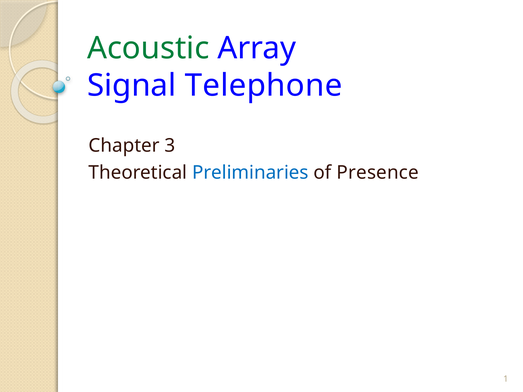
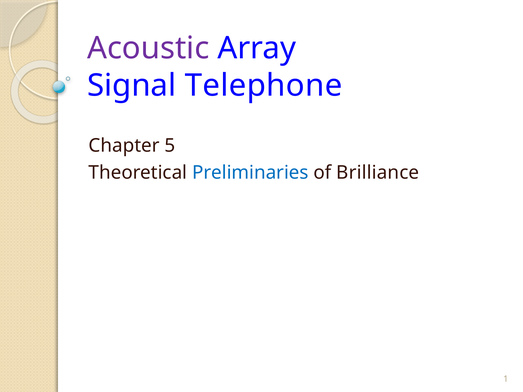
Acoustic colour: green -> purple
3: 3 -> 5
Presence: Presence -> Brilliance
